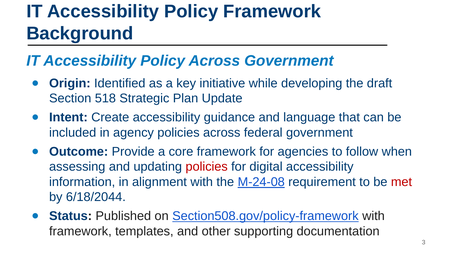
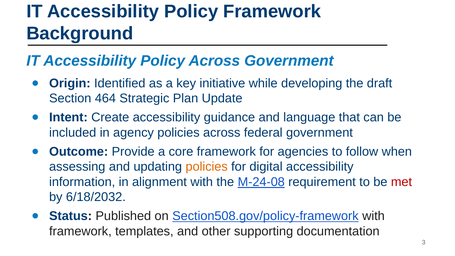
518: 518 -> 464
policies at (207, 167) colour: red -> orange
6/18/2044: 6/18/2044 -> 6/18/2032
